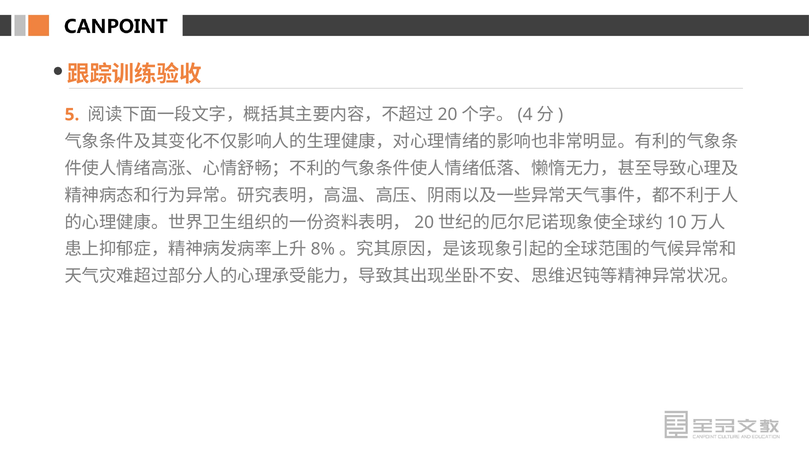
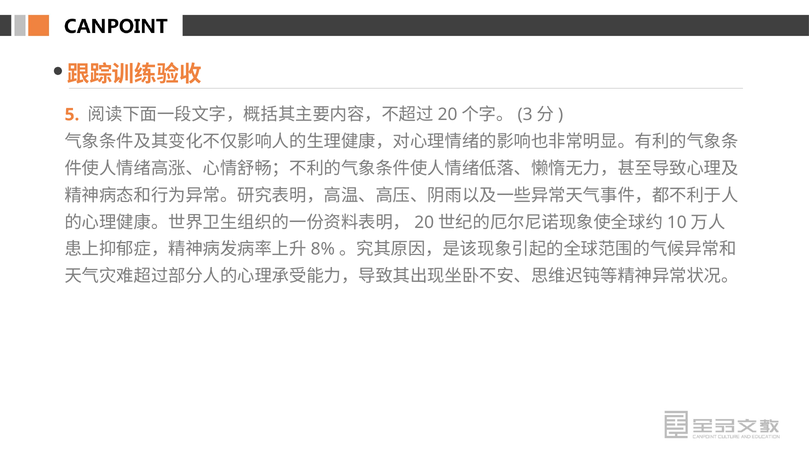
4: 4 -> 3
